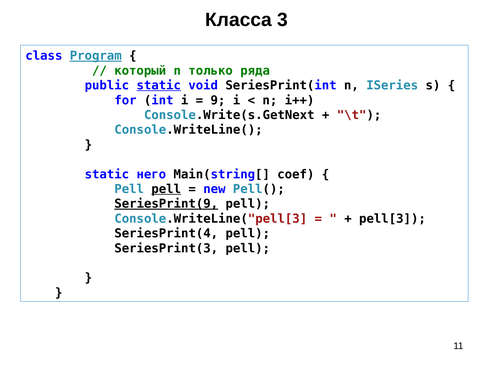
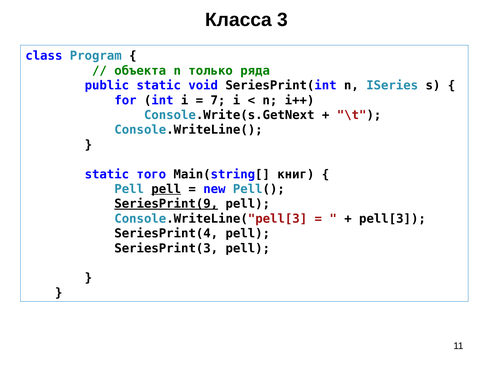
Program underline: present -> none
который: который -> объекта
static at (159, 85) underline: present -> none
9: 9 -> 7
него: него -> того
coef: coef -> книг
